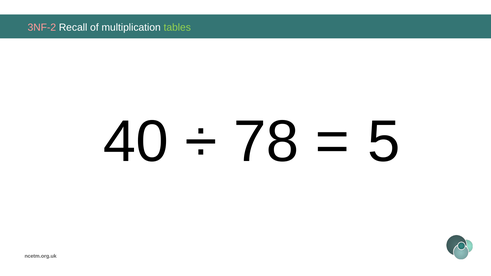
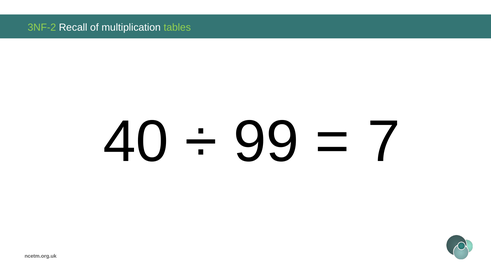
3NF-2 colour: pink -> light green
78: 78 -> 99
5: 5 -> 7
